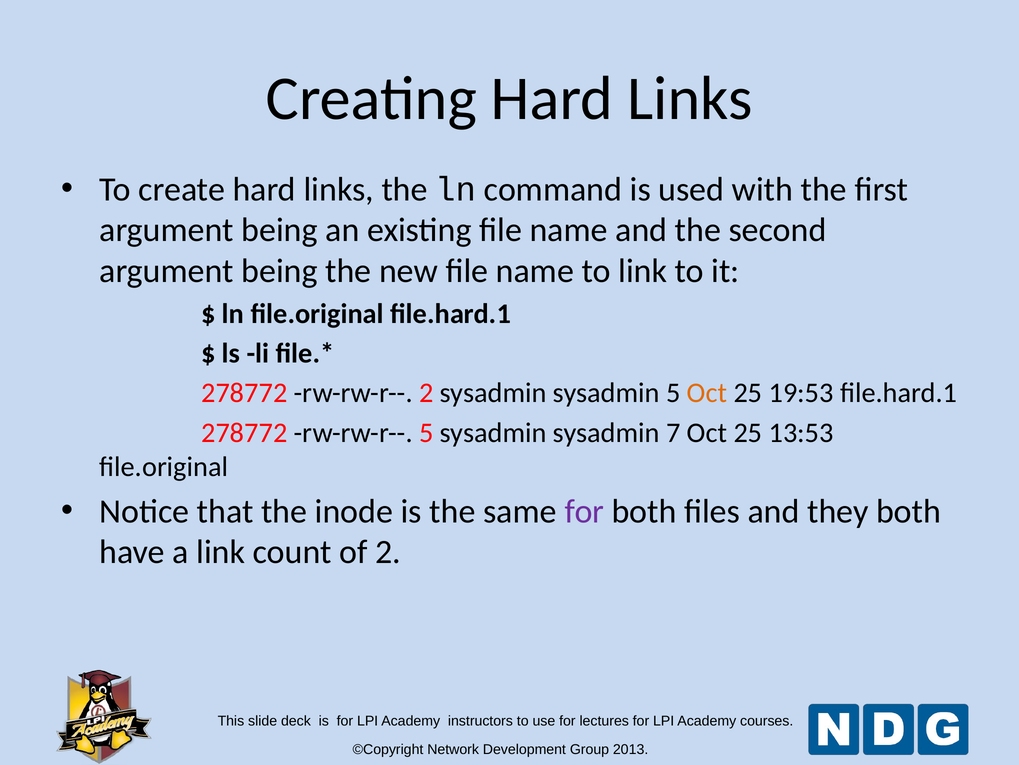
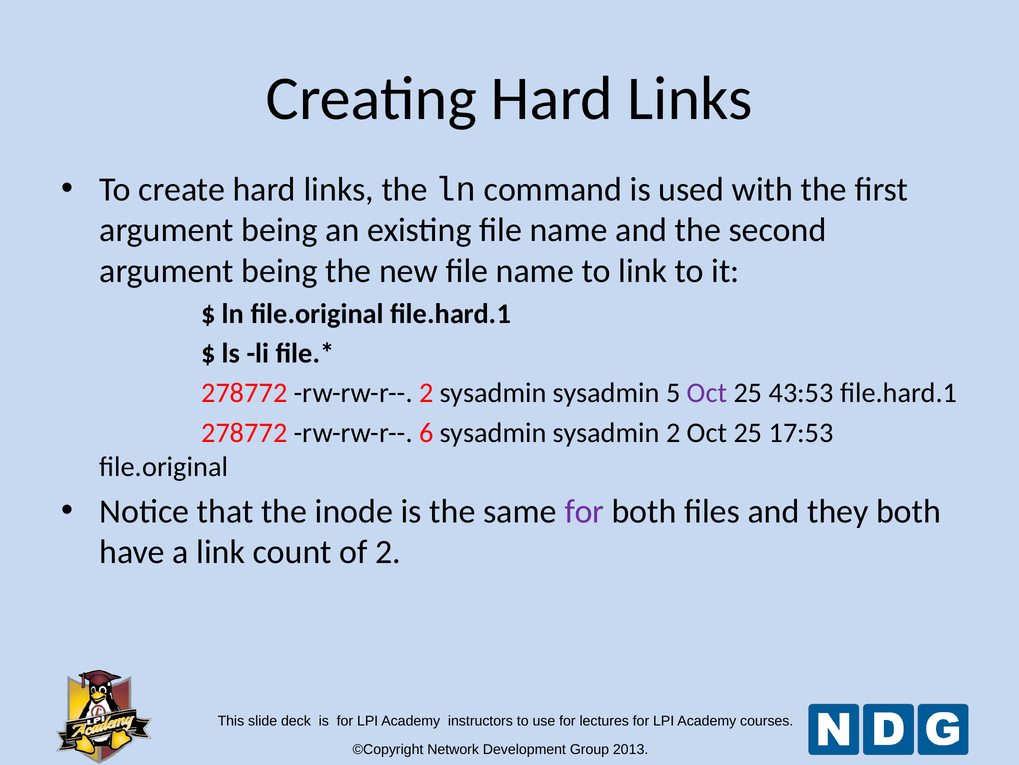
Oct at (707, 393) colour: orange -> purple
19:53: 19:53 -> 43:53
rw-rw-r-- 5: 5 -> 6
sysadmin 7: 7 -> 2
13:53: 13:53 -> 17:53
